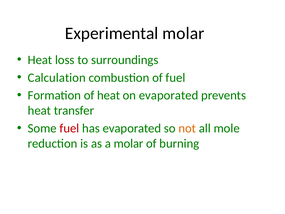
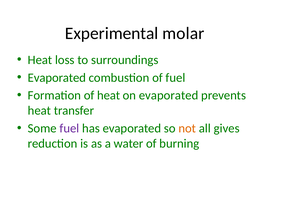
Calculation at (57, 78): Calculation -> Evaporated
fuel at (69, 128) colour: red -> purple
mole: mole -> gives
a molar: molar -> water
